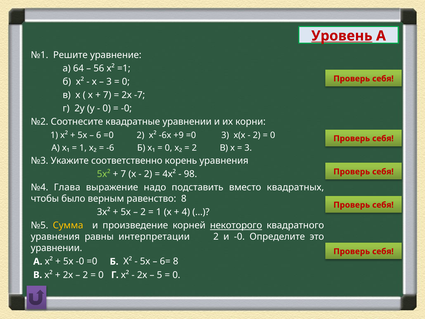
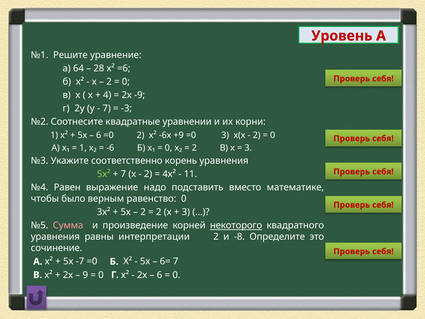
Уровень underline: present -> none
56: 56 -> 28
=1: =1 -> =6
3 at (109, 82): 3 -> 2
7 at (107, 95): 7 -> 4
-7: -7 -> -9
0 at (107, 108): 0 -> 7
-0 at (126, 108): -0 -> -3
98: 98 -> 11
Глава: Глава -> Равен
квадратных: квадратных -> математике
равенство 8: 8 -> 0
1 at (159, 212): 1 -> 2
4 at (186, 212): 4 -> 3
Сумма colour: yellow -> pink
и -0: -0 -> -8
уравнении at (57, 248): уравнении -> сочинение
5х -0: -0 -> -7
6= 8: 8 -> 7
2 at (85, 275): 2 -> 9
5 at (159, 275): 5 -> 6
